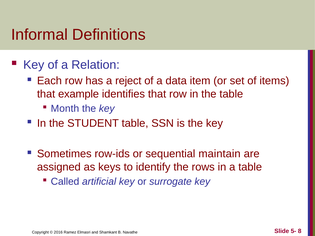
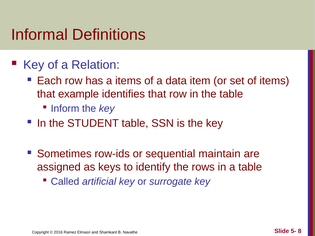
a reject: reject -> items
Month: Month -> Inform
